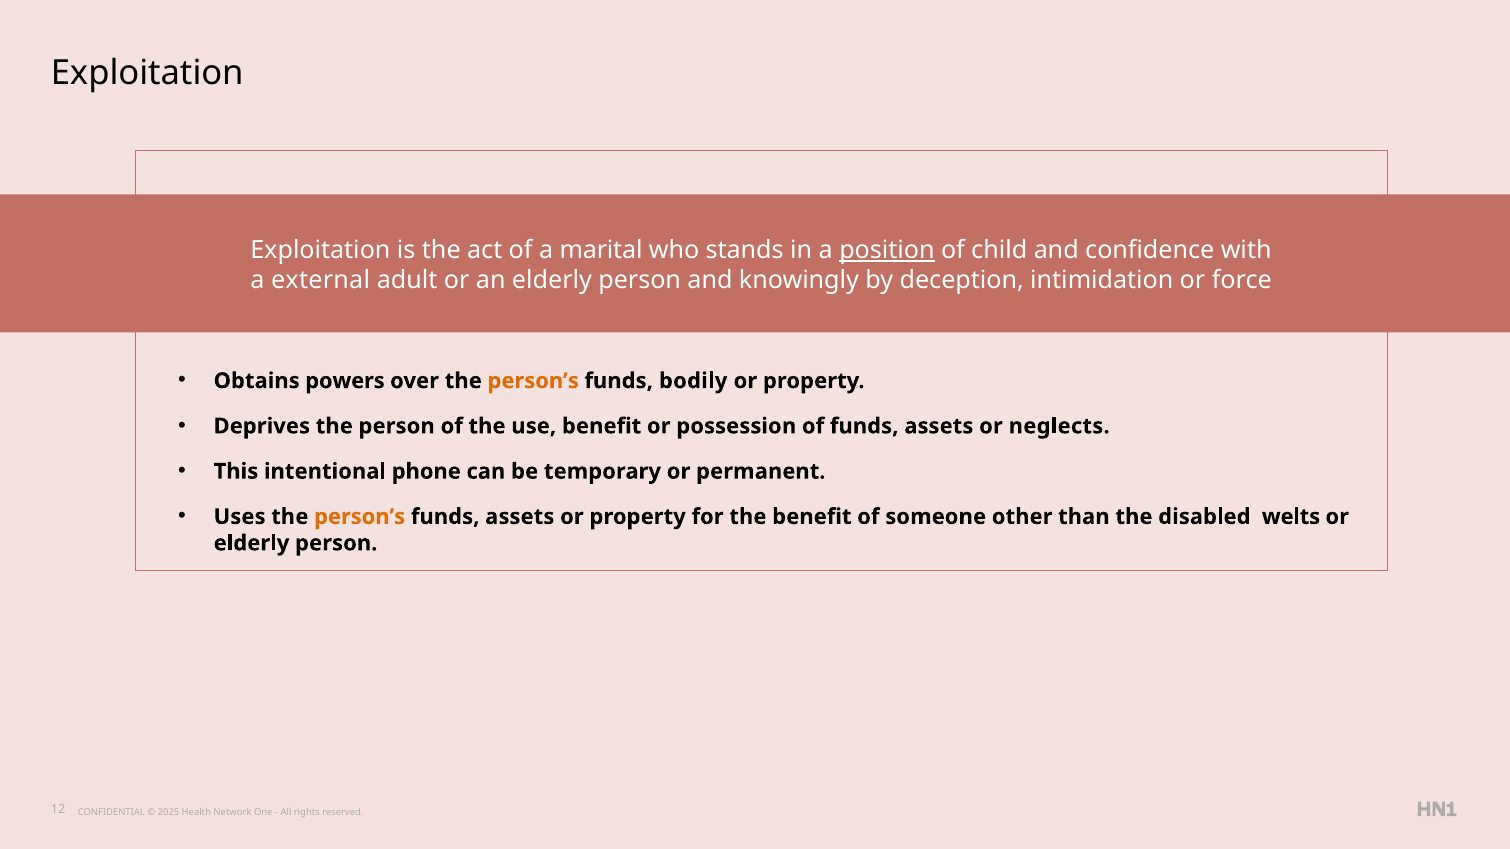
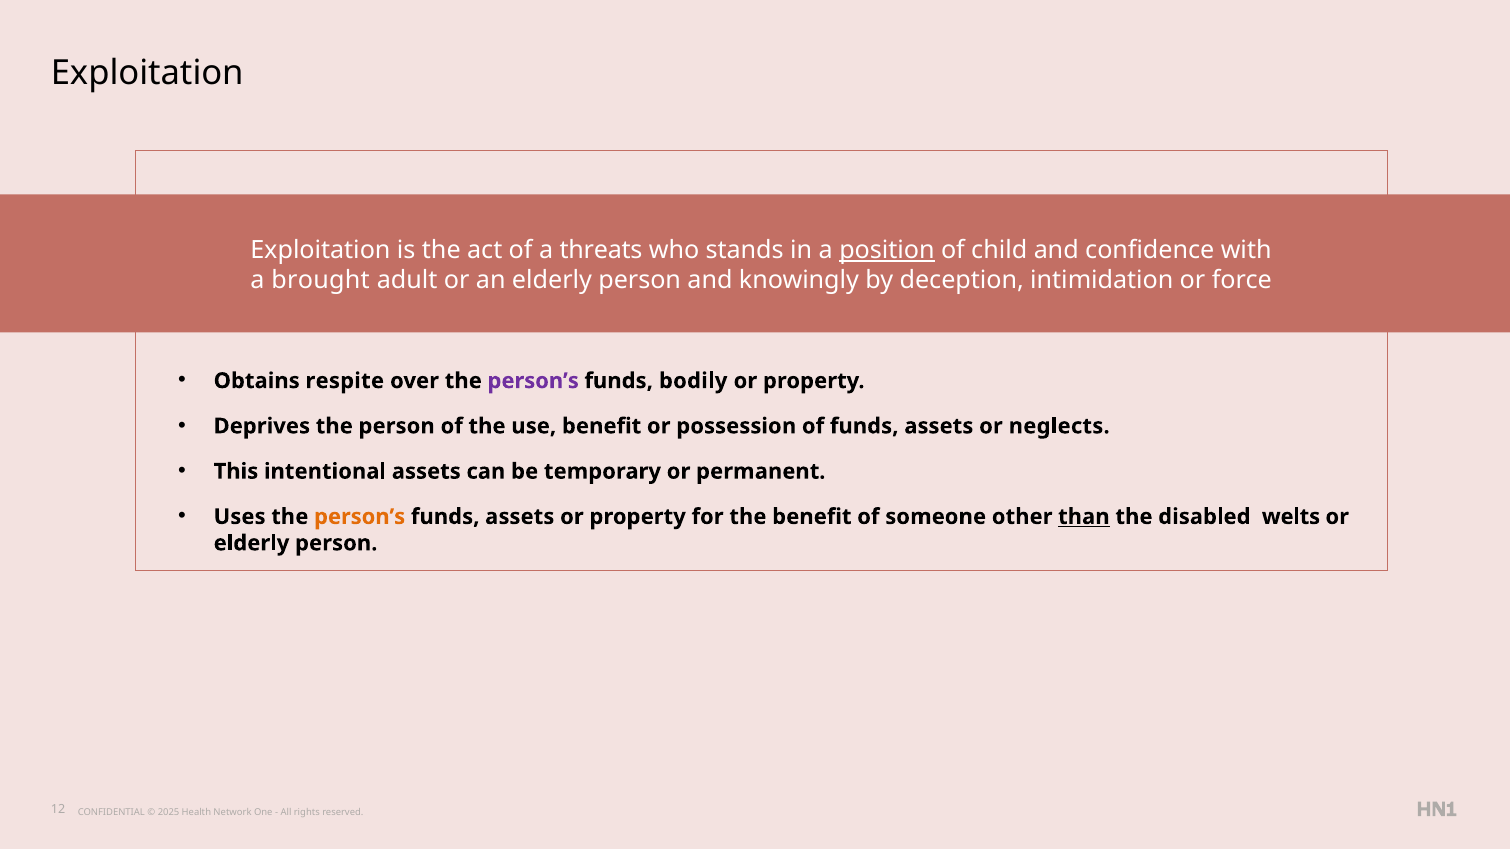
marital: marital -> threats
external: external -> brought
powers: powers -> respite
person’s at (533, 381) colour: orange -> purple
intentional phone: phone -> assets
than underline: none -> present
